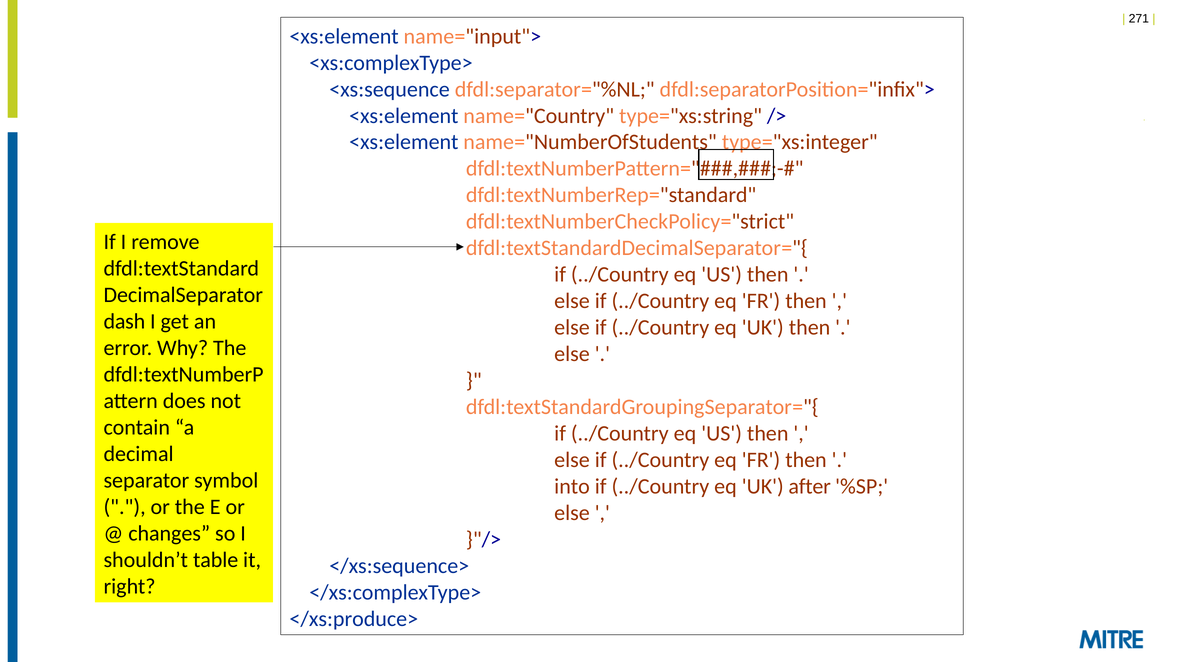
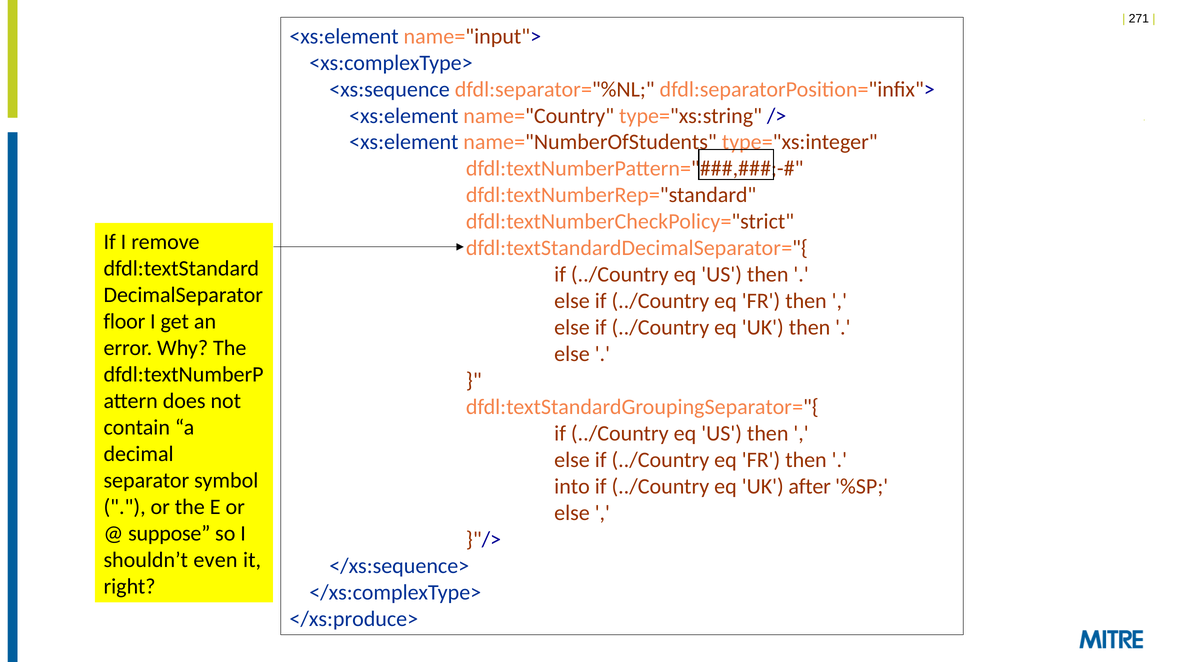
dash: dash -> floor
changes: changes -> suppose
table: table -> even
